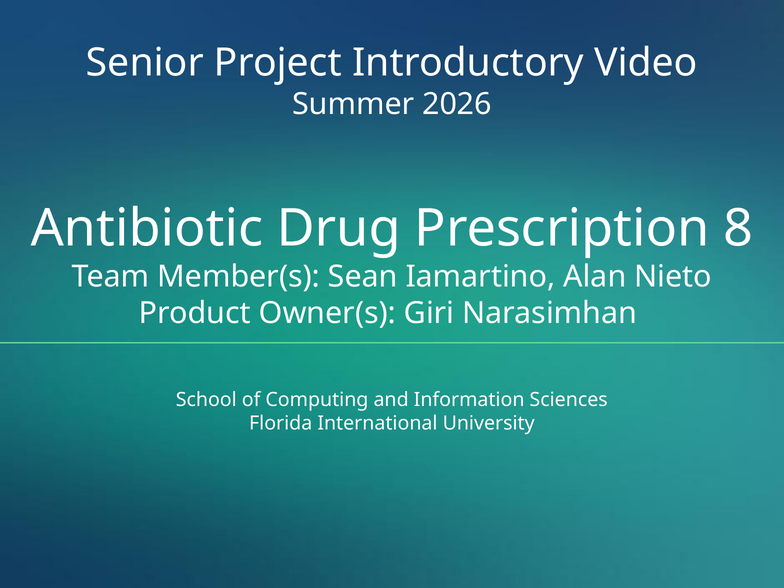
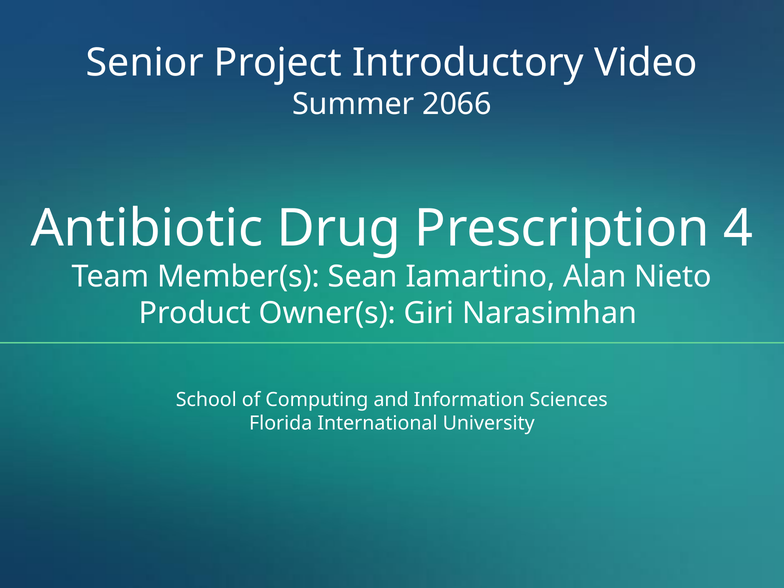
2026: 2026 -> 2066
8: 8 -> 4
